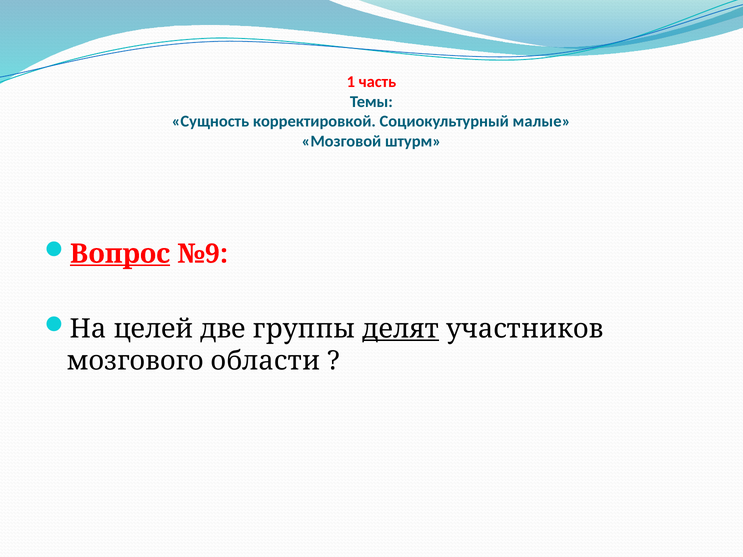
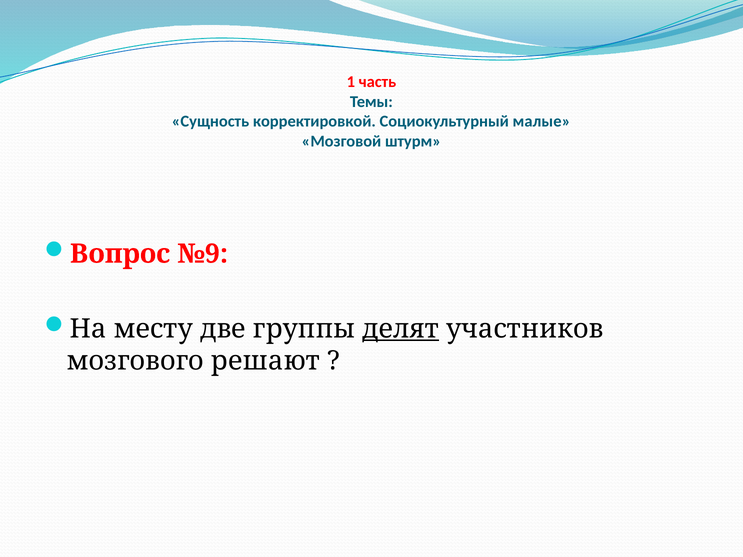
Вопрос underline: present -> none
целей: целей -> месту
области: области -> решают
